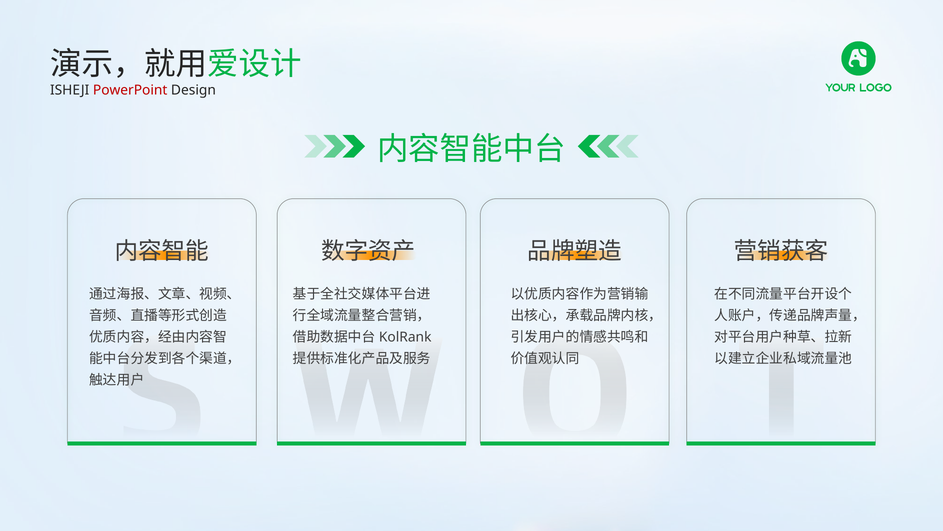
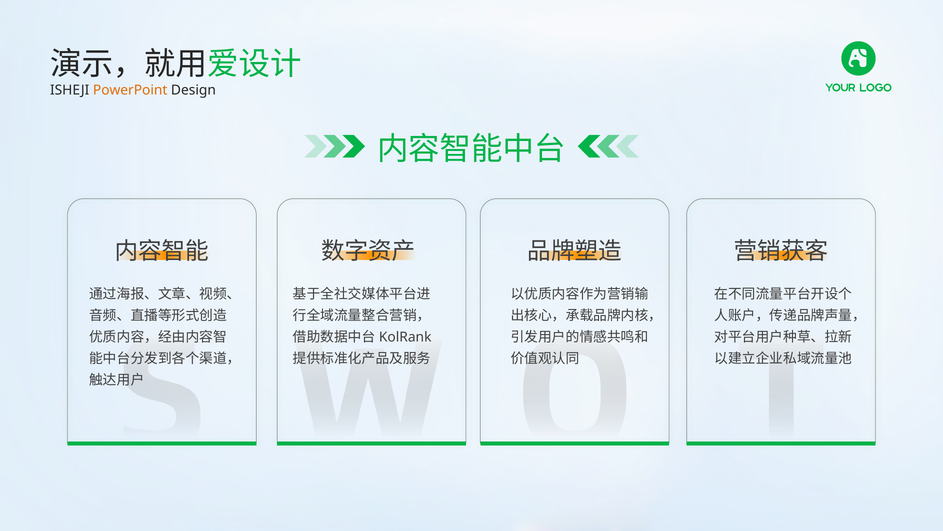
PowerPoint colour: red -> orange
